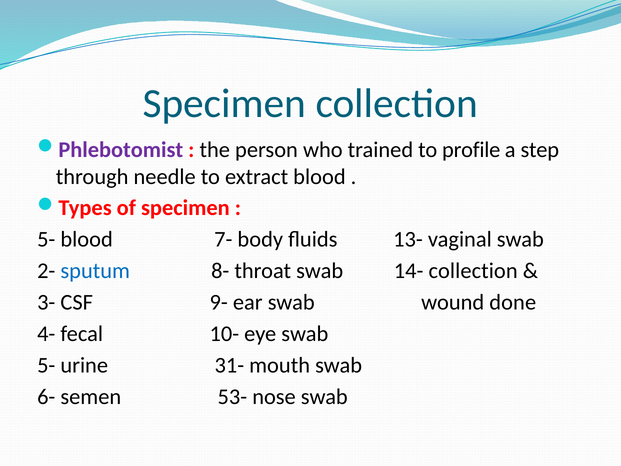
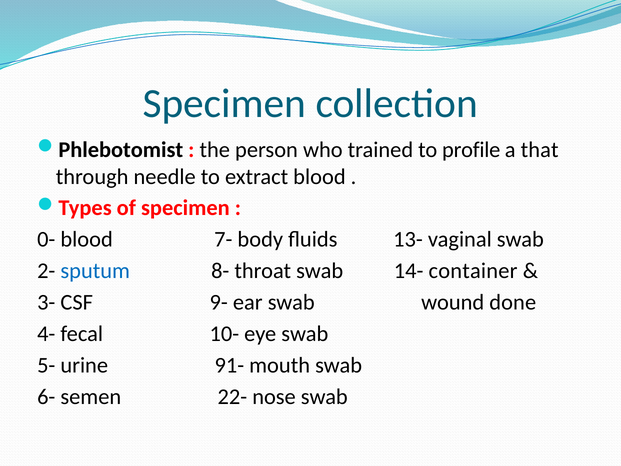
Phlebotomist colour: purple -> black
step: step -> that
5- at (46, 239): 5- -> 0-
14- collection: collection -> container
31-: 31- -> 91-
53-: 53- -> 22-
